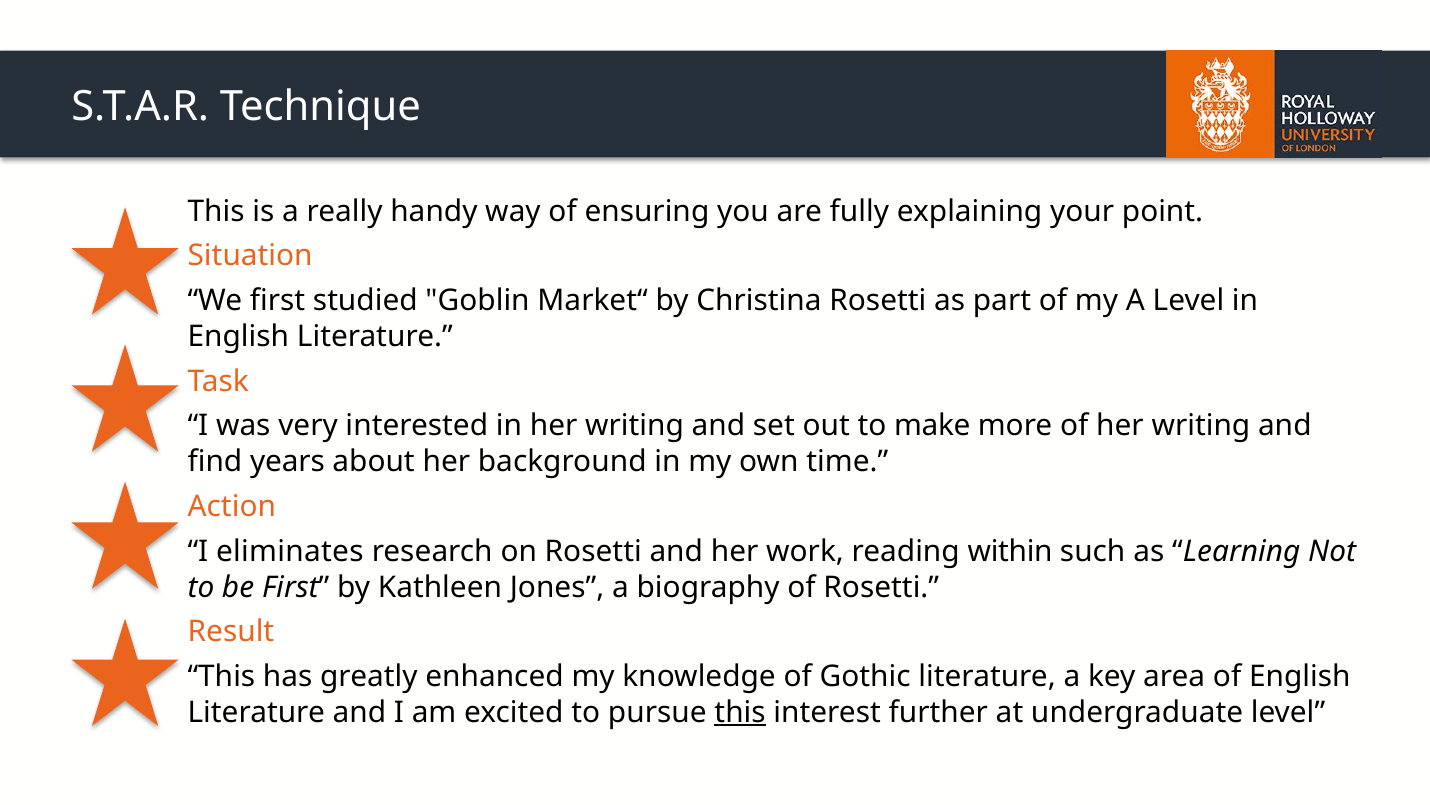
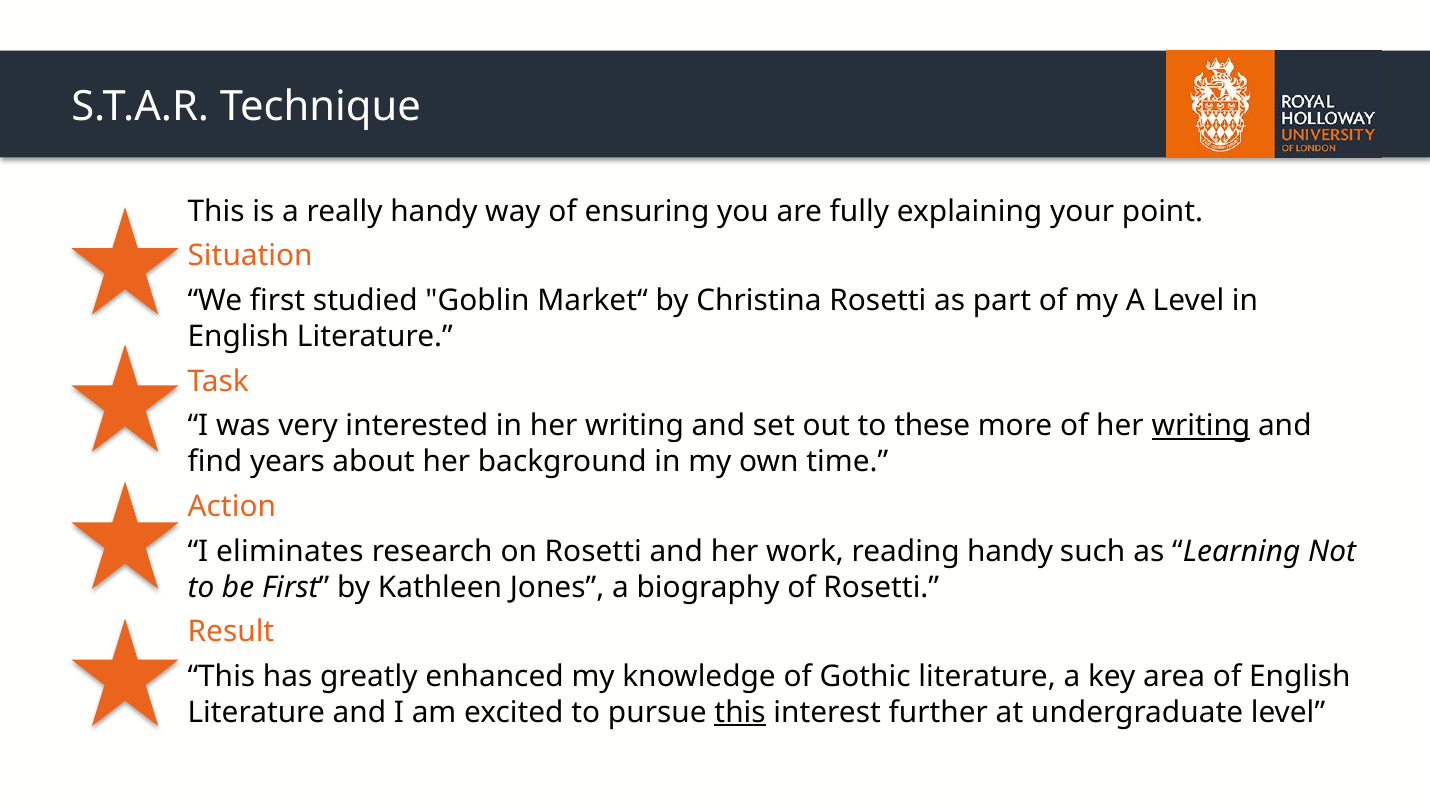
make: make -> these
writing at (1201, 426) underline: none -> present
reading within: within -> handy
